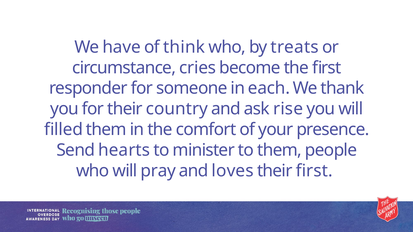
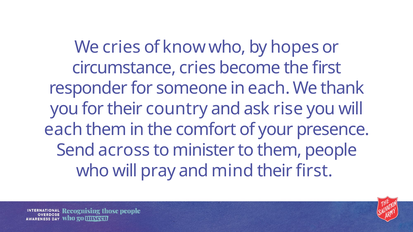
We have: have -> cries
think: think -> know
treats: treats -> hopes
filled at (64, 130): filled -> each
hearts: hearts -> across
loves: loves -> mind
